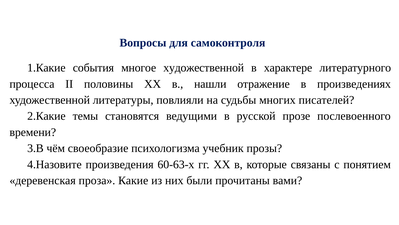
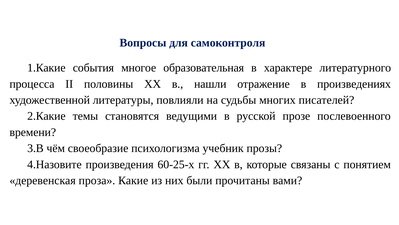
многое художественной: художественной -> образовательная
60-63-х: 60-63-х -> 60-25-х
